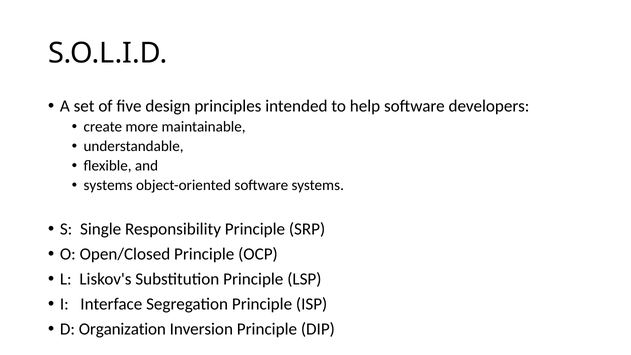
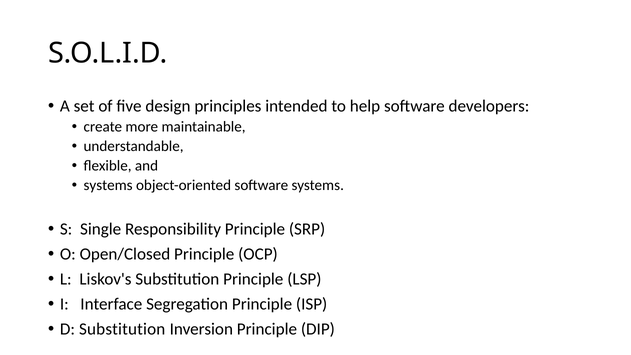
D Organization: Organization -> Substitution
